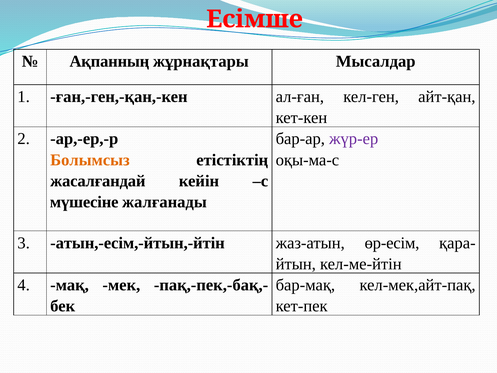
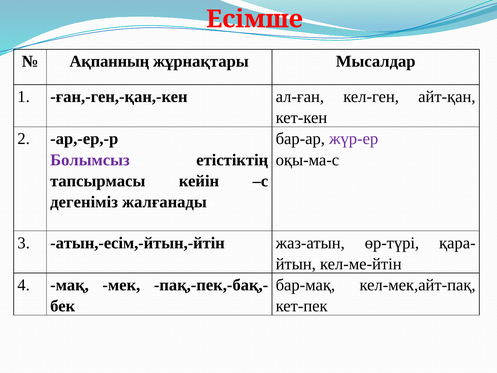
Болымсыз colour: orange -> purple
жасалғандай: жасалғандай -> тапсырмасы
мүшесіне: мүшесіне -> дегеніміз
өр-есім: өр-есім -> өр-түрі
